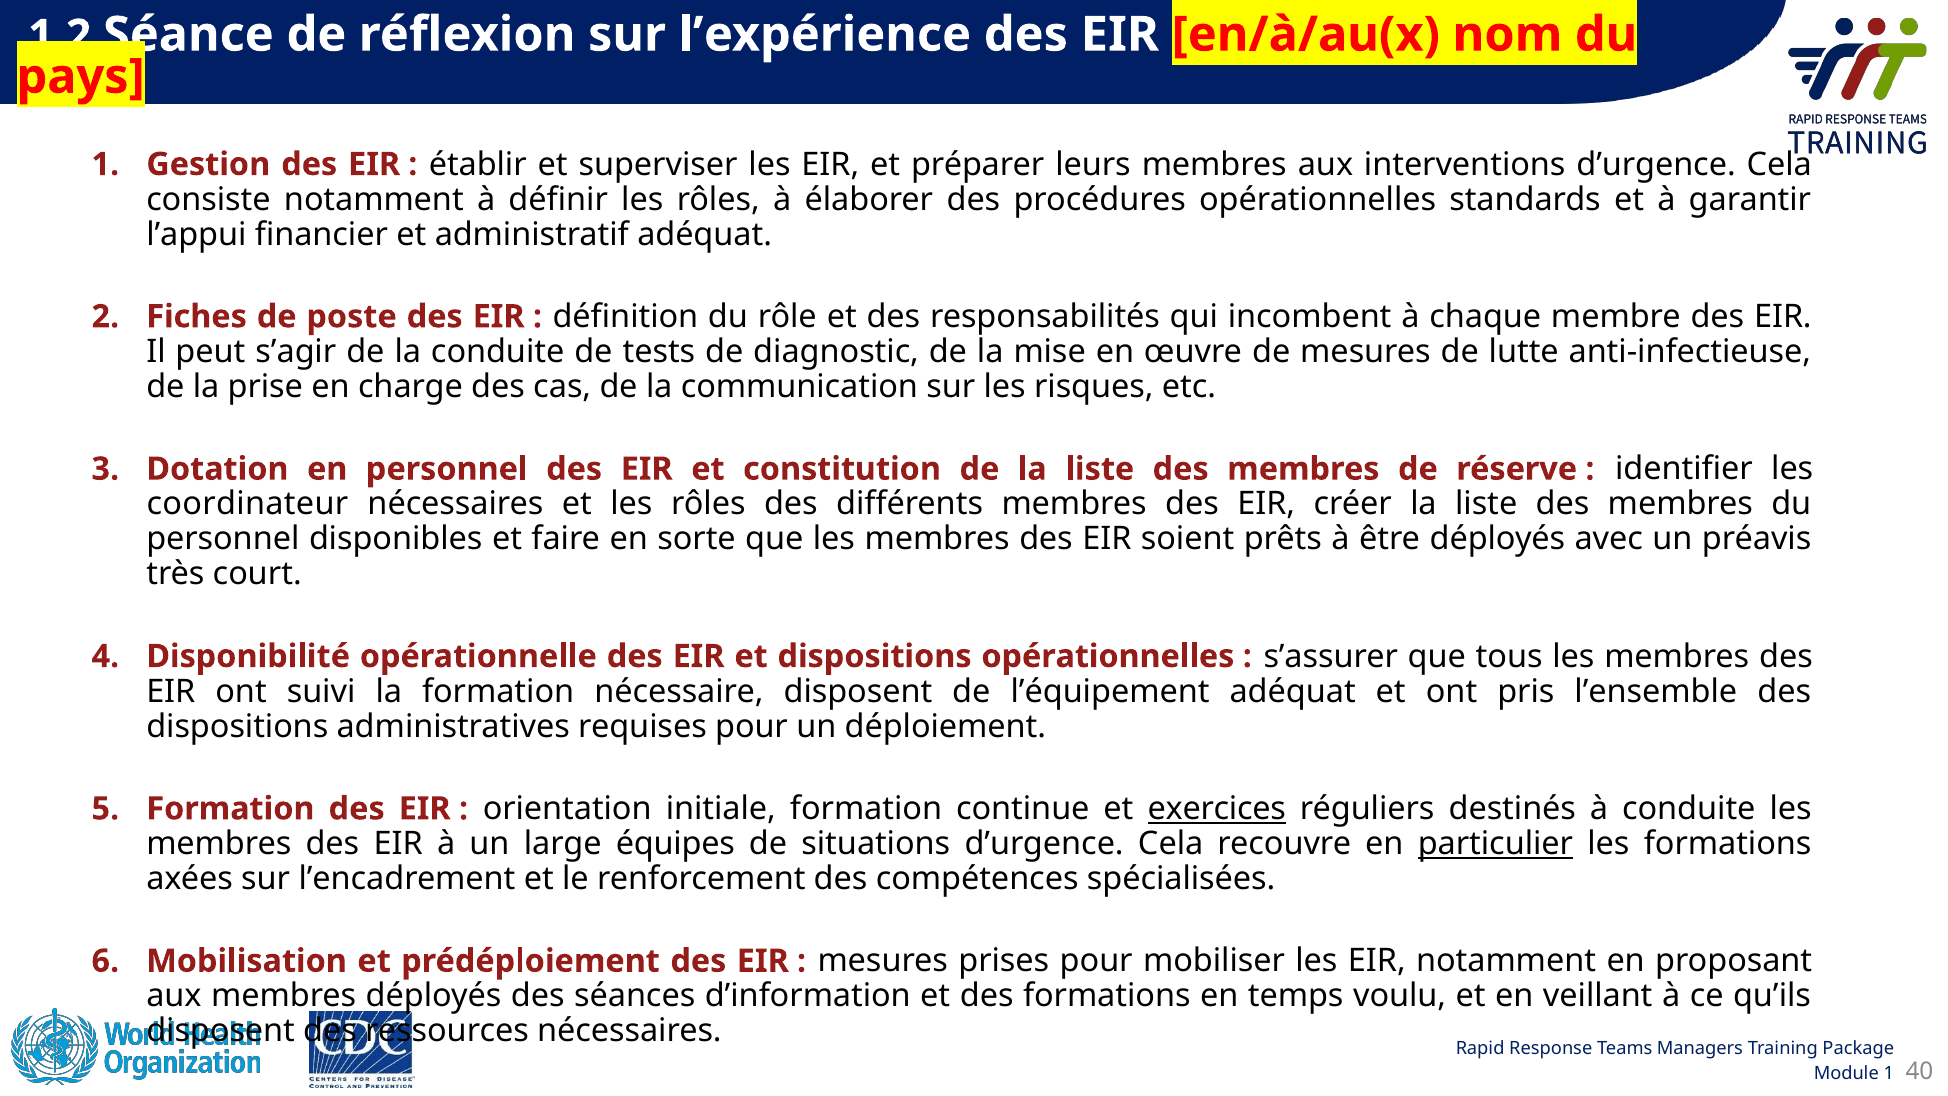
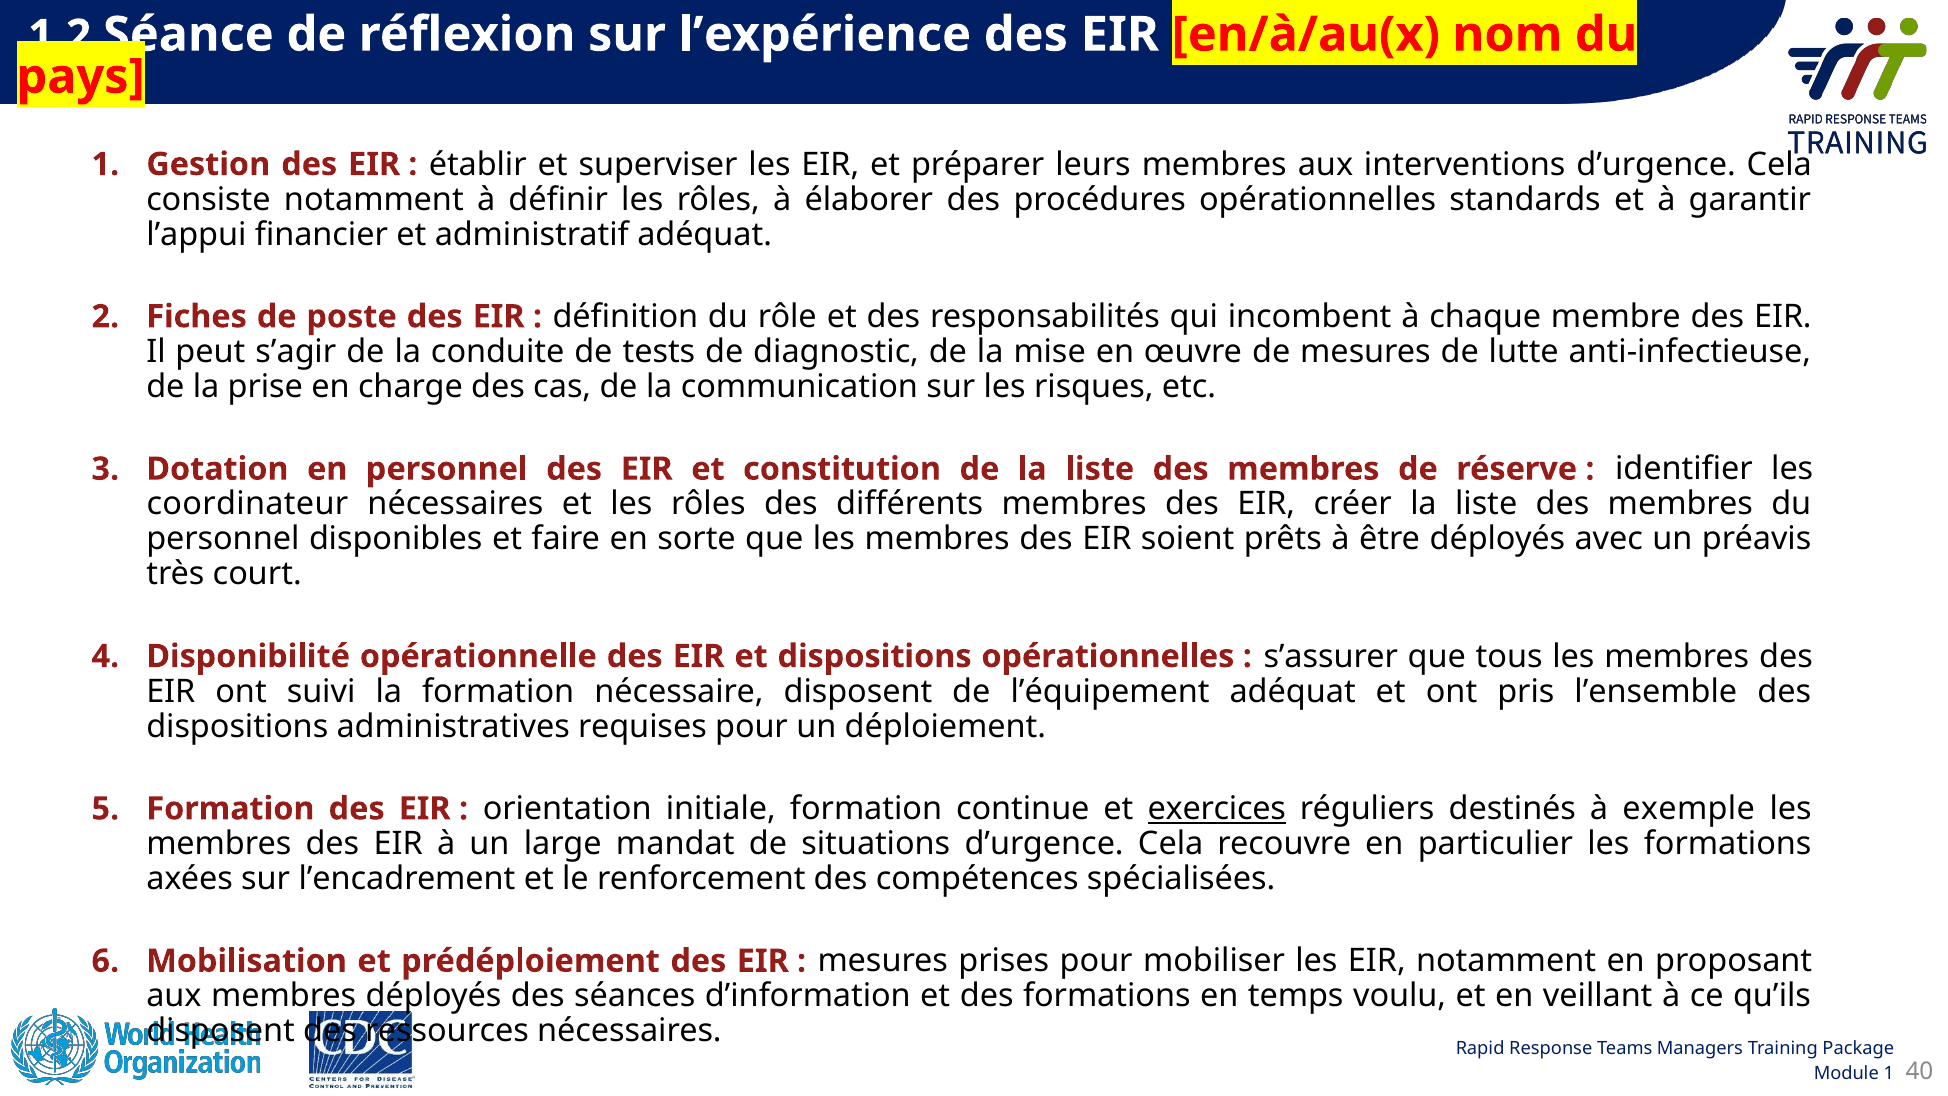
à conduite: conduite -> exemple
équipes: équipes -> mandat
particulier underline: present -> none
